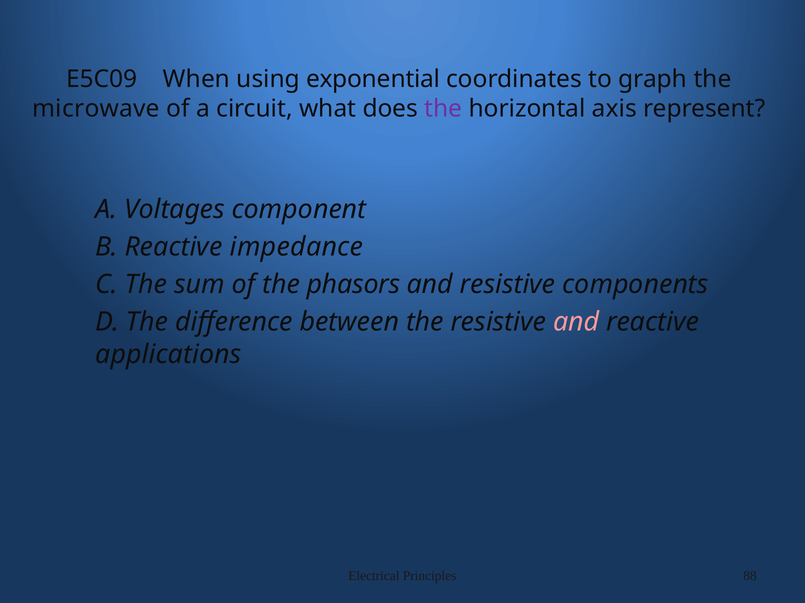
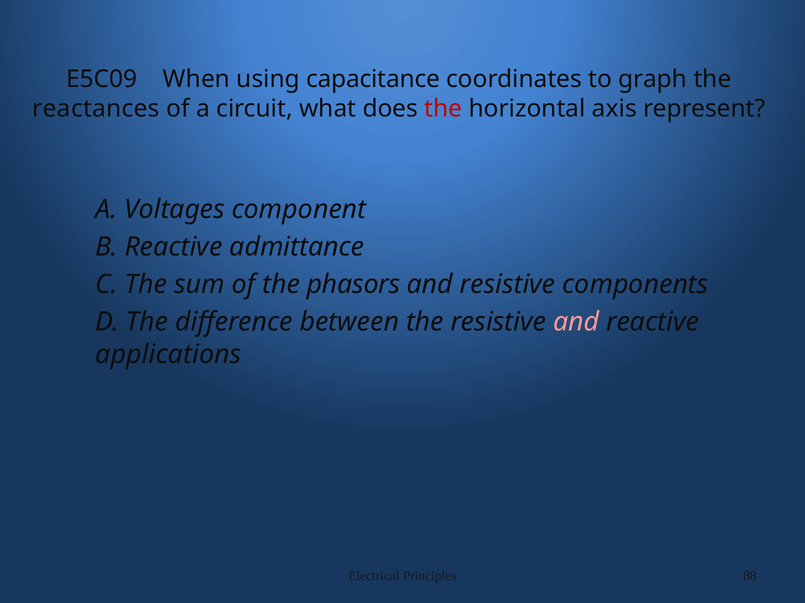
exponential: exponential -> capacitance
microwave: microwave -> reactances
the at (443, 109) colour: purple -> red
impedance: impedance -> admittance
